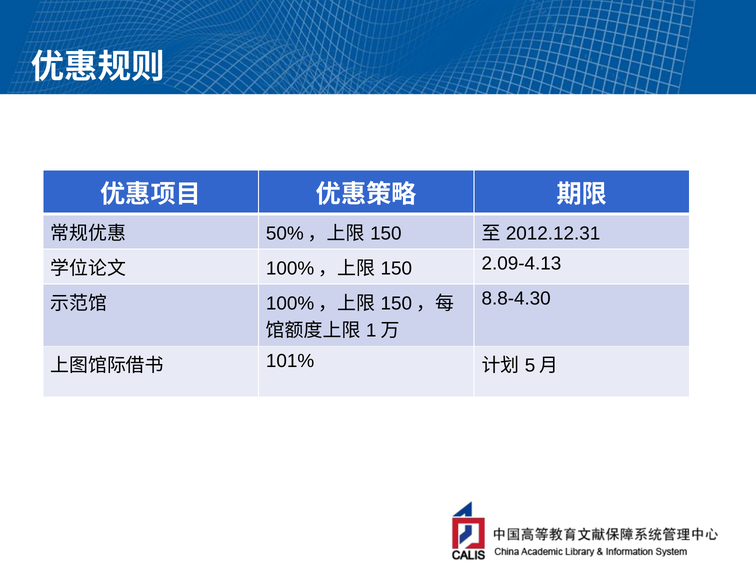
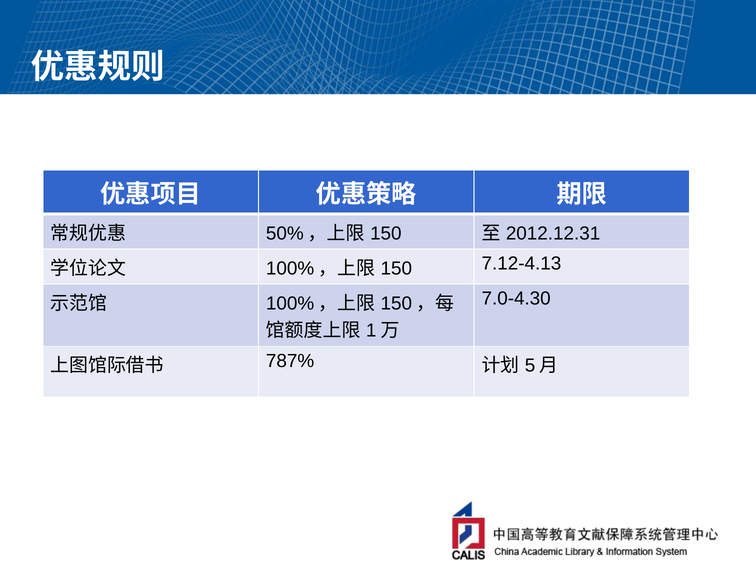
2.09-4.13: 2.09-4.13 -> 7.12-4.13
8.8-4.30: 8.8-4.30 -> 7.0-4.30
101%: 101% -> 787%
